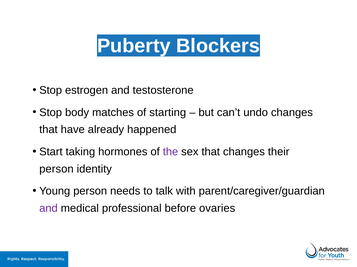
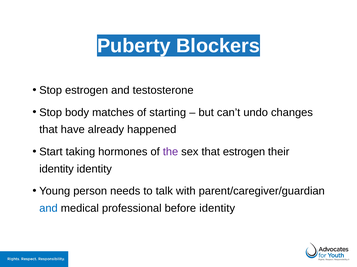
that changes: changes -> estrogen
person at (56, 169): person -> identity
and at (48, 209) colour: purple -> blue
before ovaries: ovaries -> identity
